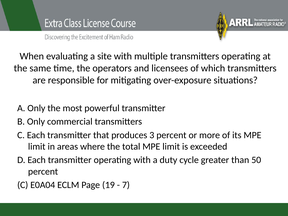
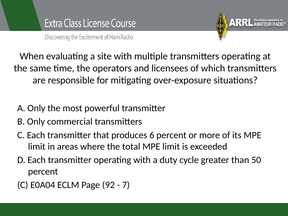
3: 3 -> 6
19: 19 -> 92
